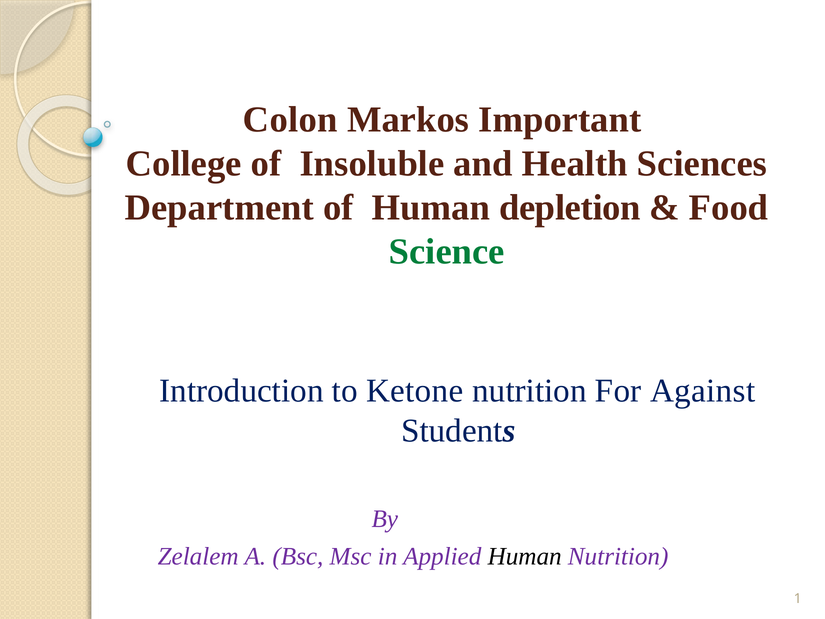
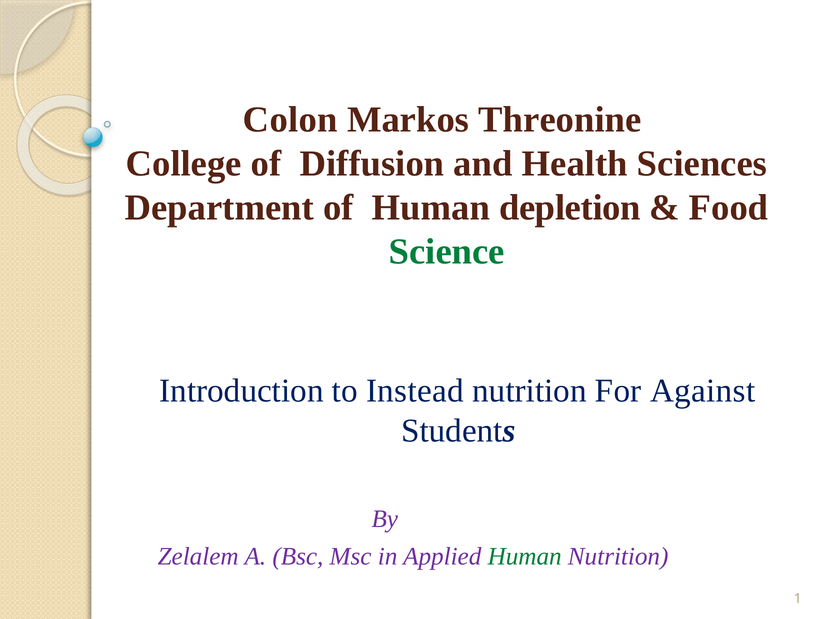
Important: Important -> Threonine
Insoluble: Insoluble -> Diffusion
Ketone: Ketone -> Instead
Human at (525, 556) colour: black -> green
